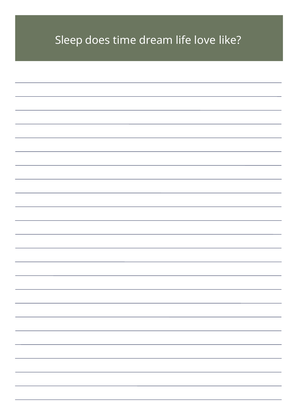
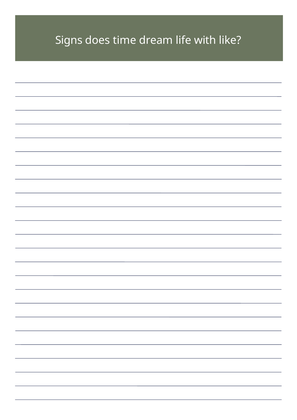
Sleep: Sleep -> Signs
love: love -> with
